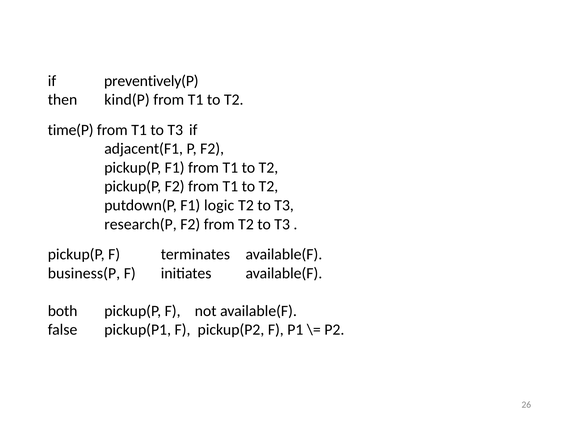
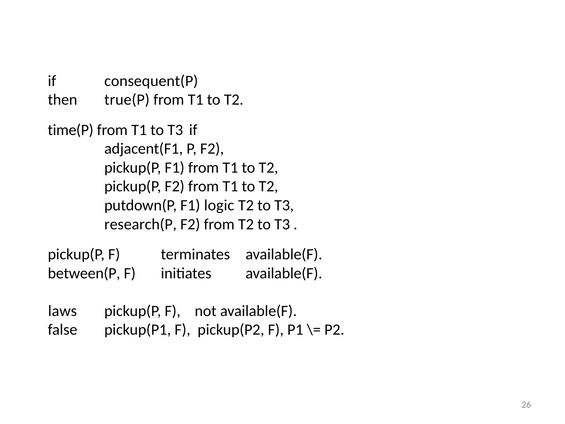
preventively(P: preventively(P -> consequent(P
kind(P: kind(P -> true(P
business(P: business(P -> between(P
both: both -> laws
